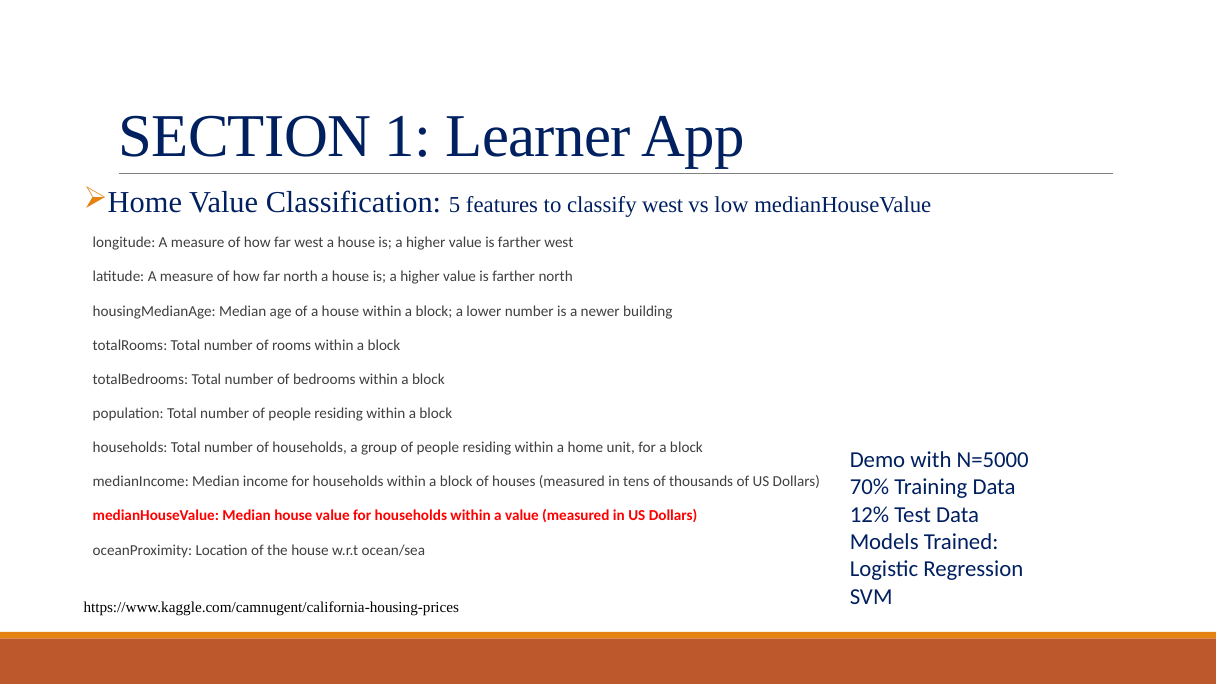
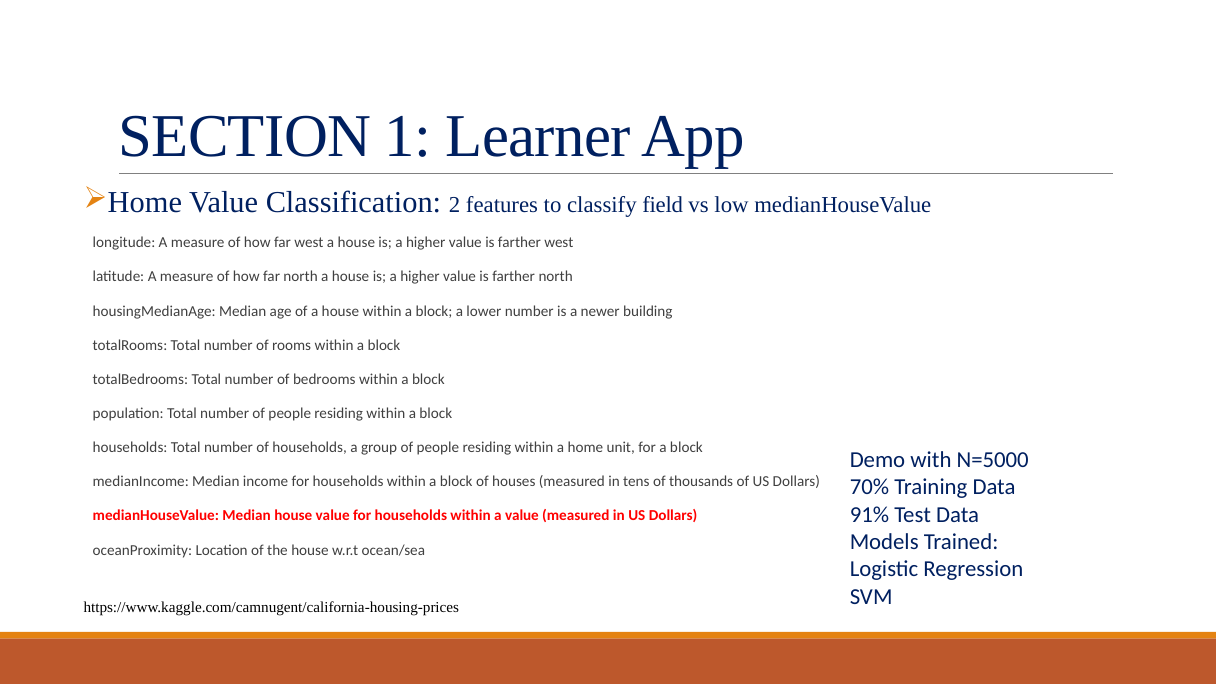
5: 5 -> 2
classify west: west -> field
12%: 12% -> 91%
